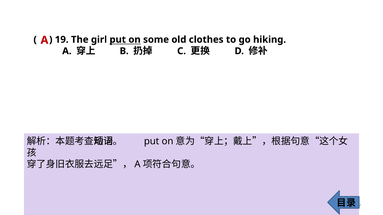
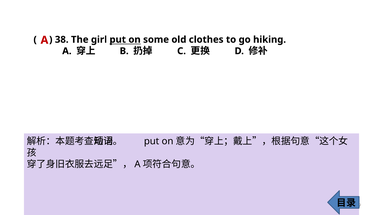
19 at (62, 40): 19 -> 38
